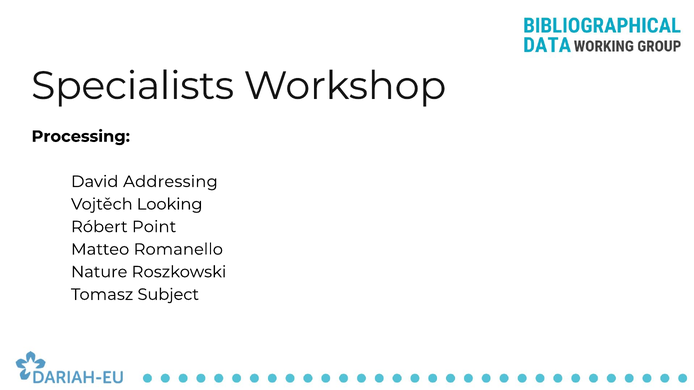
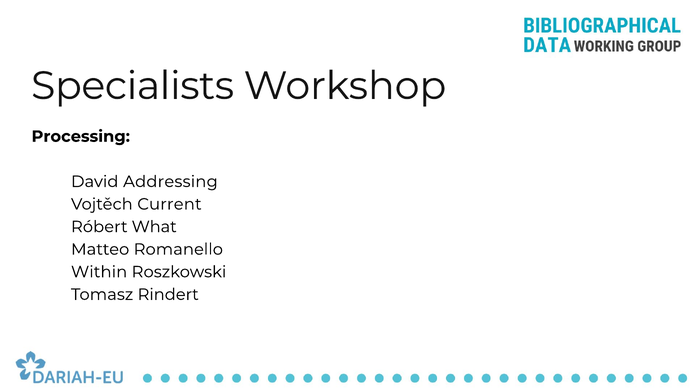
Looking: Looking -> Current
Point: Point -> What
Nature: Nature -> Within
Subject: Subject -> Rindert
